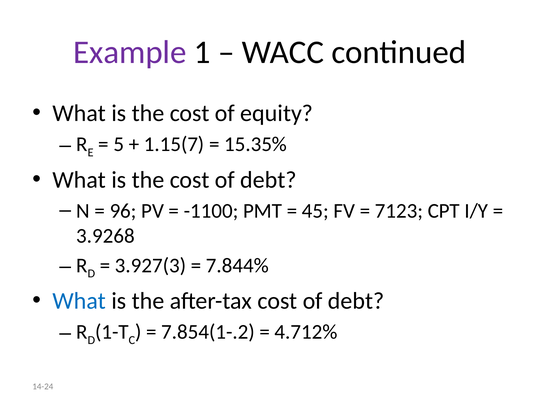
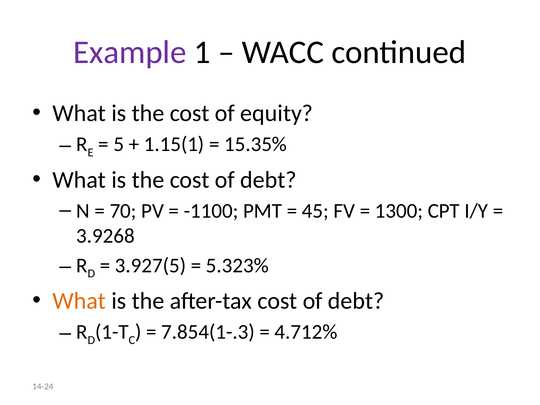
1.15(7: 1.15(7 -> 1.15(1
96: 96 -> 70
7123: 7123 -> 1300
3.927(3: 3.927(3 -> 3.927(5
7.844%: 7.844% -> 5.323%
What at (79, 301) colour: blue -> orange
7.854(1-.2: 7.854(1-.2 -> 7.854(1-.3
